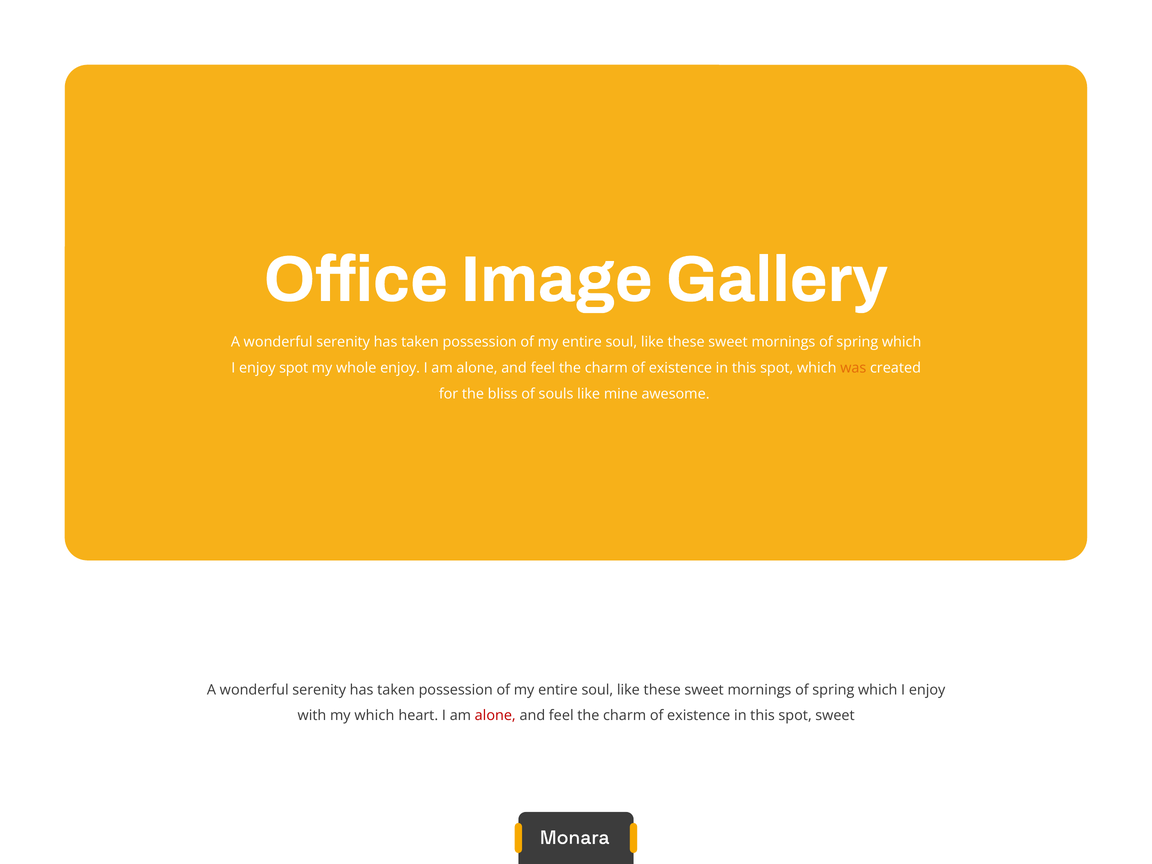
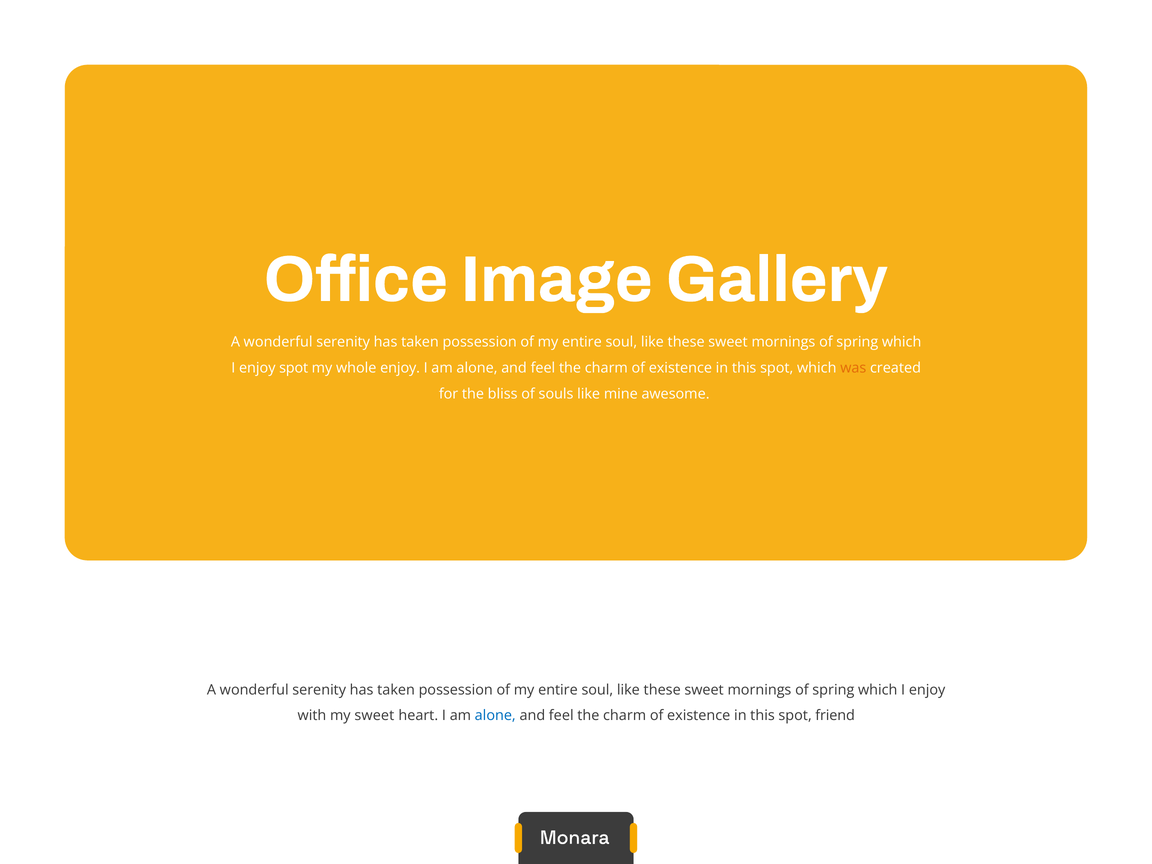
my which: which -> sweet
alone at (495, 716) colour: red -> blue
spot sweet: sweet -> friend
